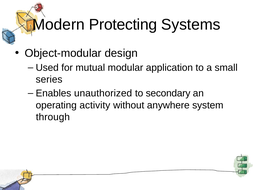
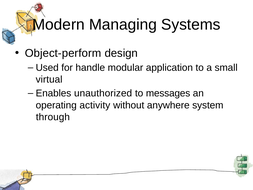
Protecting: Protecting -> Managing
Object-modular: Object-modular -> Object-perform
mutual: mutual -> handle
series: series -> virtual
secondary: secondary -> messages
